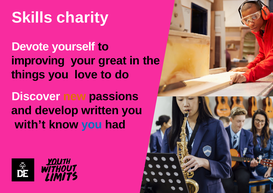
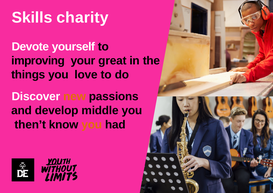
written: written -> middle
with’t: with’t -> then’t
you at (92, 124) colour: blue -> orange
